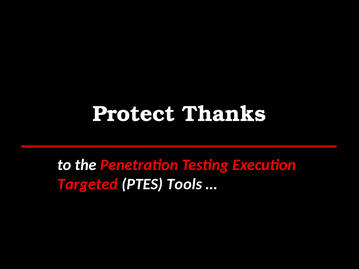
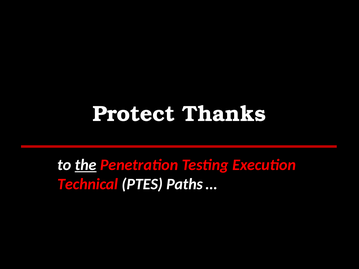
the underline: none -> present
Targeted: Targeted -> Technical
Tools: Tools -> Paths
